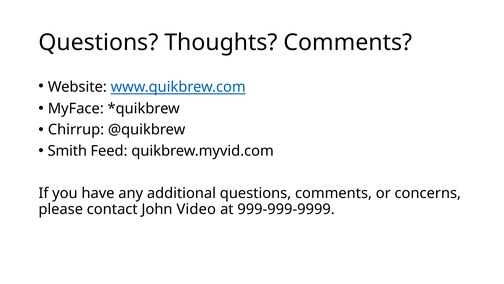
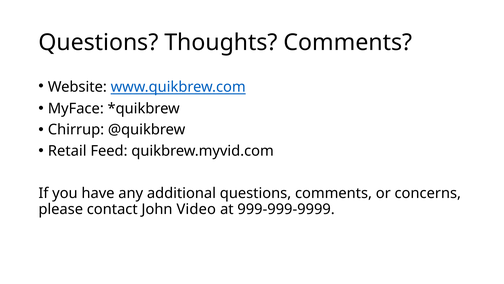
Smith: Smith -> Retail
